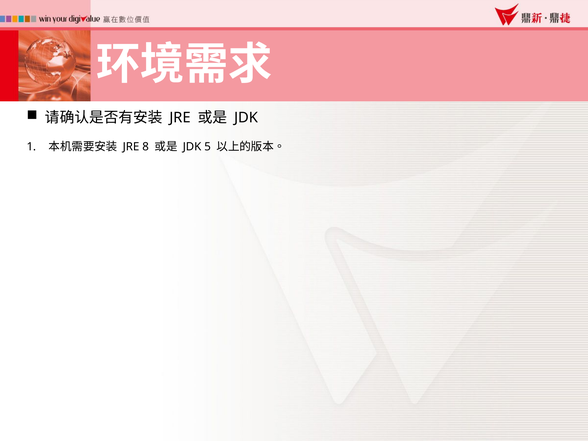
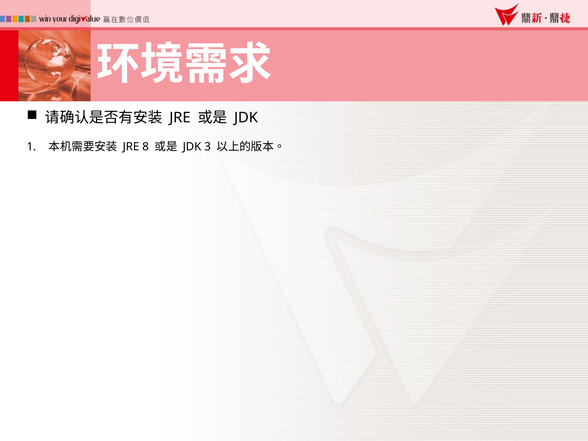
5: 5 -> 3
